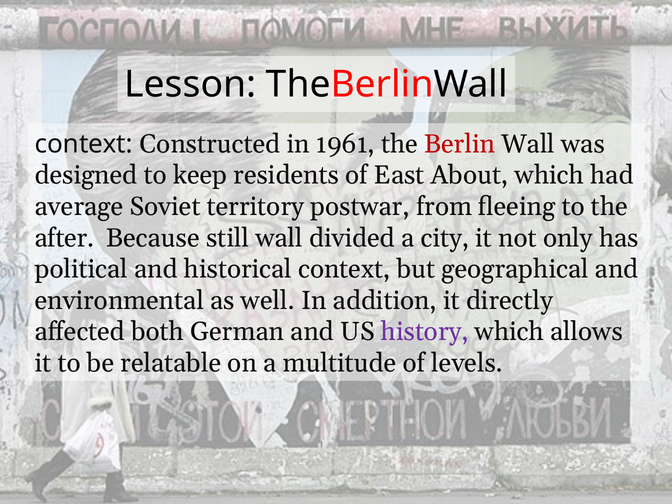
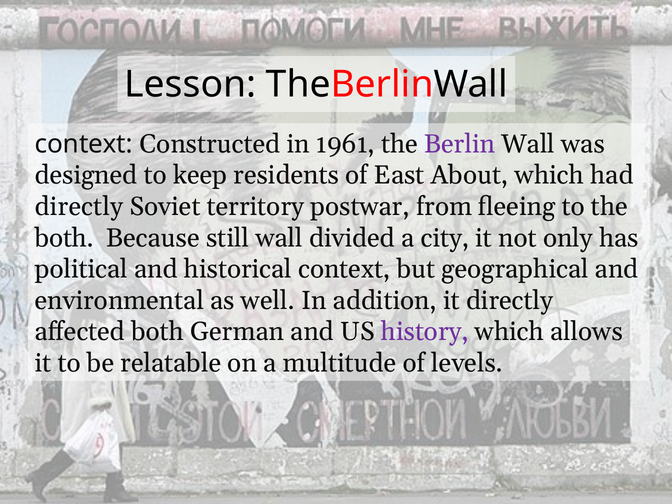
Berlin colour: red -> purple
average at (79, 207): average -> directly
after at (64, 238): after -> both
